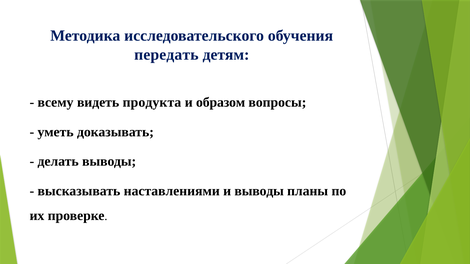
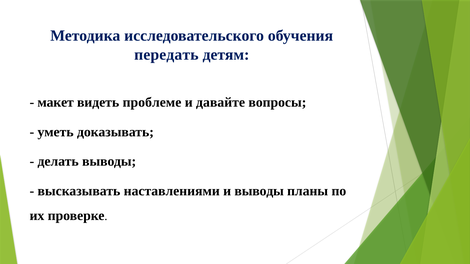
всему: всему -> макет
продукта: продукта -> проблеме
образом: образом -> давайте
